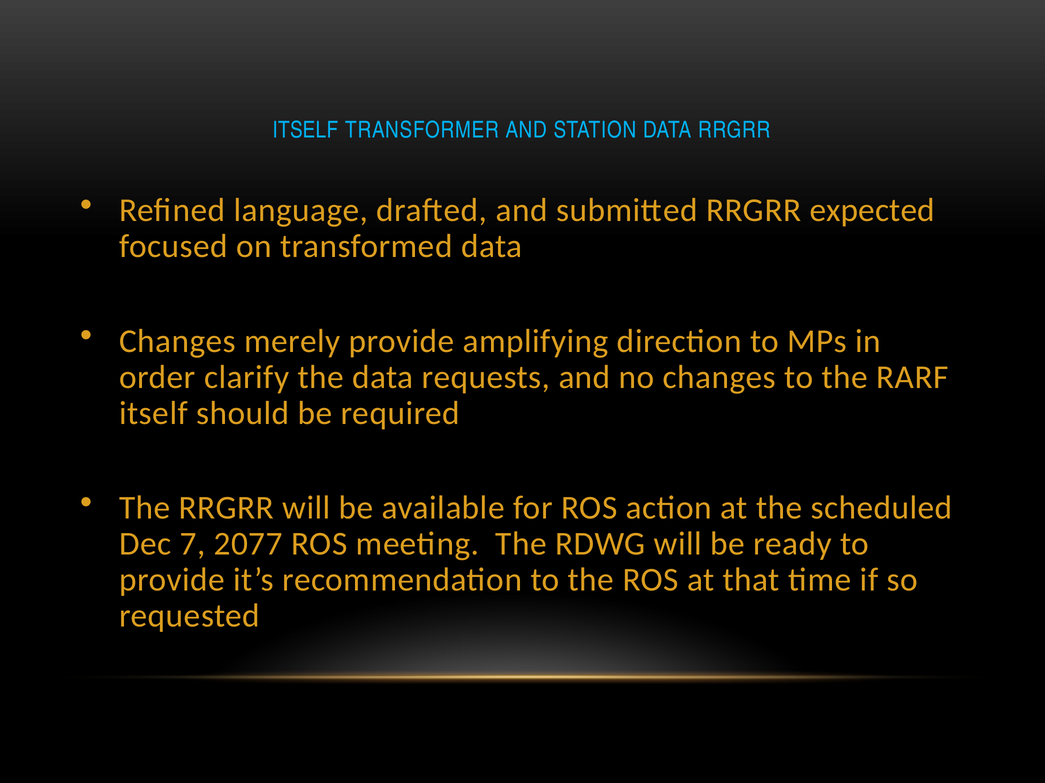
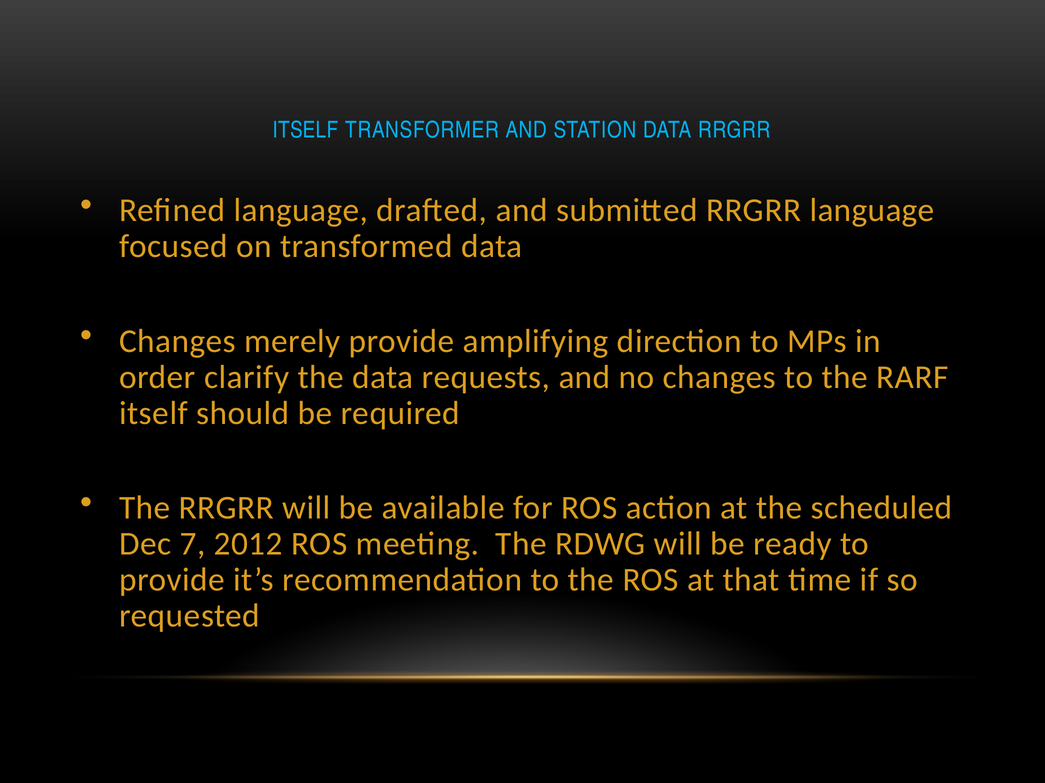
RRGRR expected: expected -> language
2077: 2077 -> 2012
